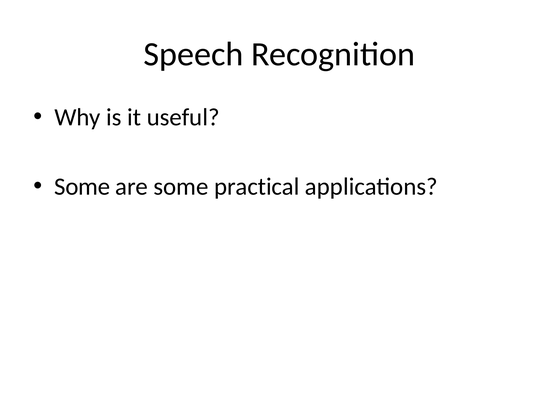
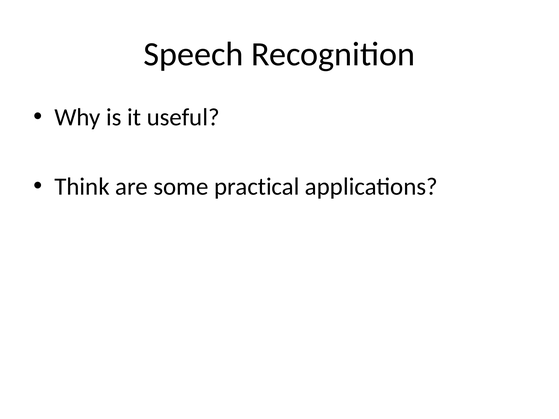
Some at (82, 187): Some -> Think
